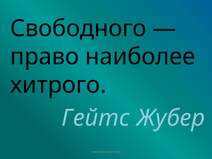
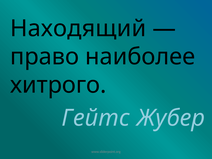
Свободного: Свободного -> Находящий
